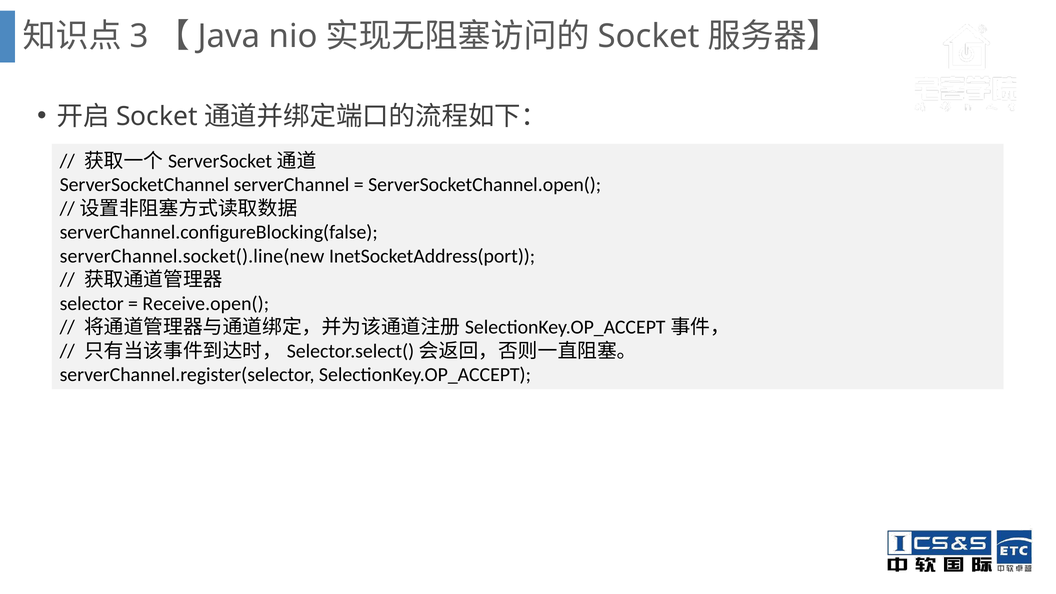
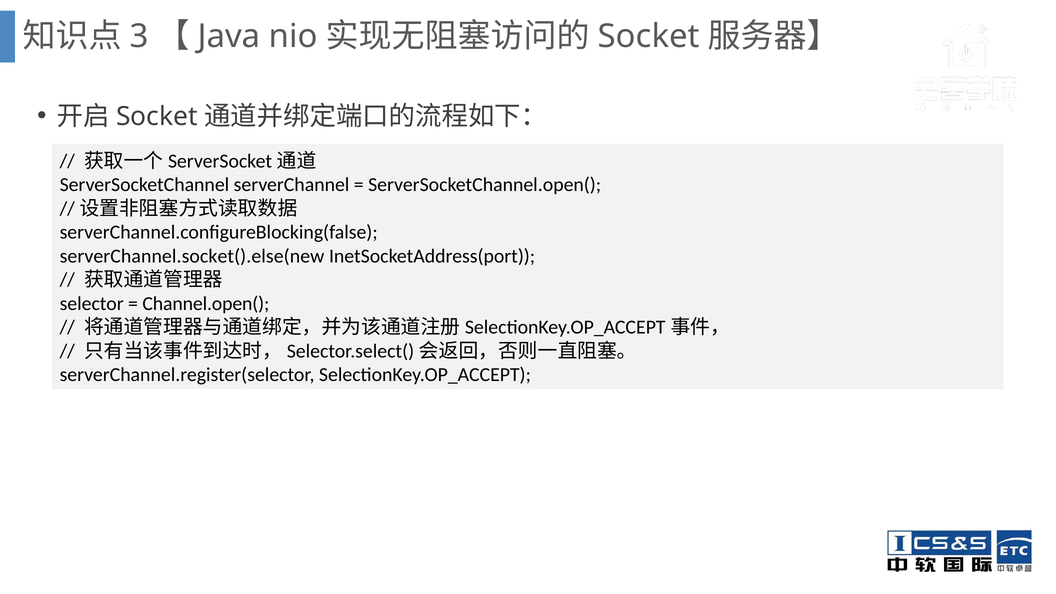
serverChannel.socket().line(new: serverChannel.socket().line(new -> serverChannel.socket().else(new
Receive.open(: Receive.open( -> Channel.open(
